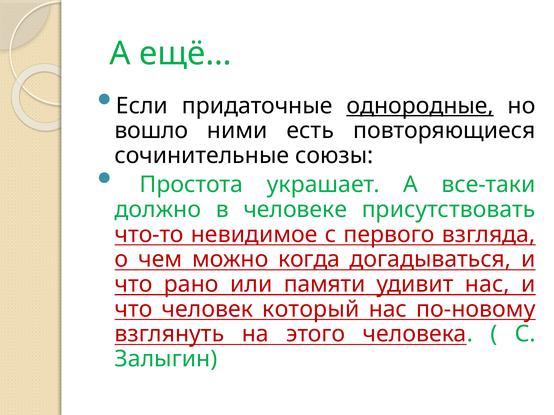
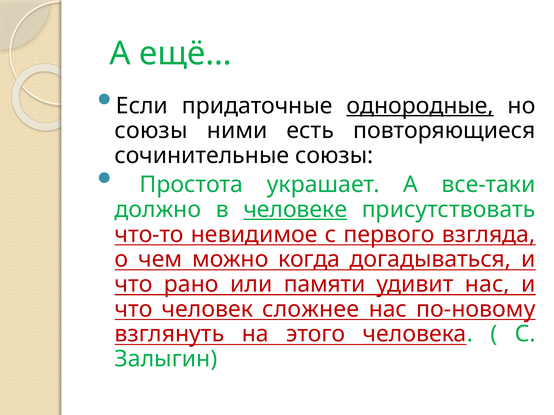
вошло at (151, 131): вошло -> союзы
человеке underline: none -> present
который: который -> сложнее
